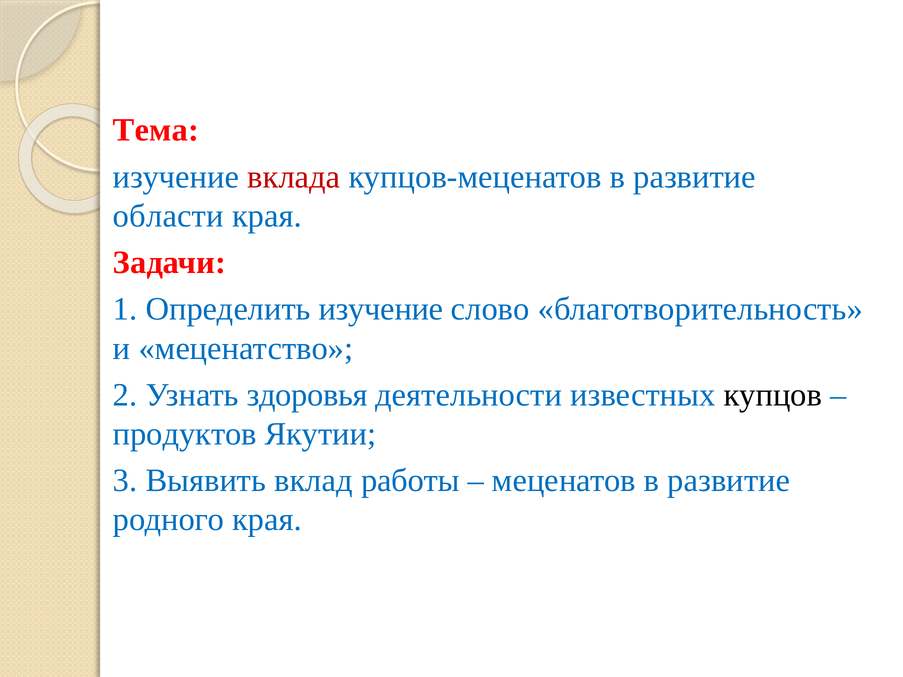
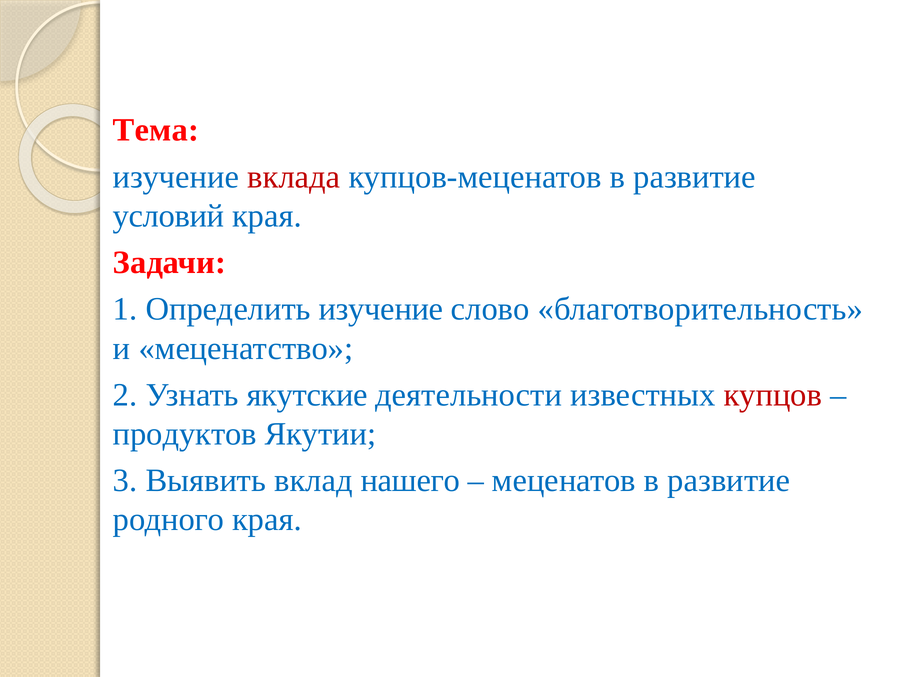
области: области -> условий
здоровья: здоровья -> якутские
купцов colour: black -> red
работы: работы -> нашего
